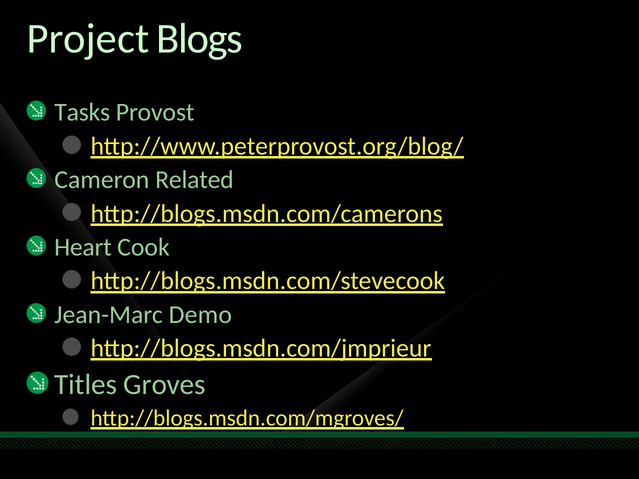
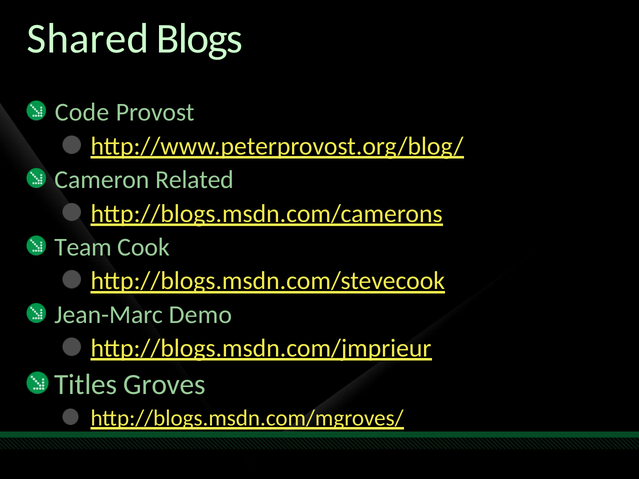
Project: Project -> Shared
Tasks: Tasks -> Code
Heart: Heart -> Team
